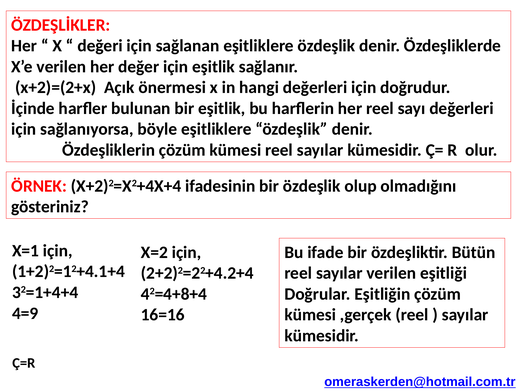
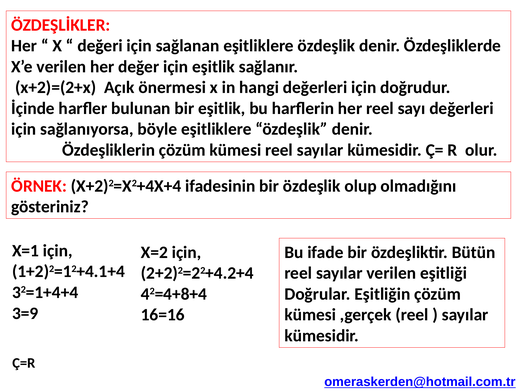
4=9: 4=9 -> 3=9
